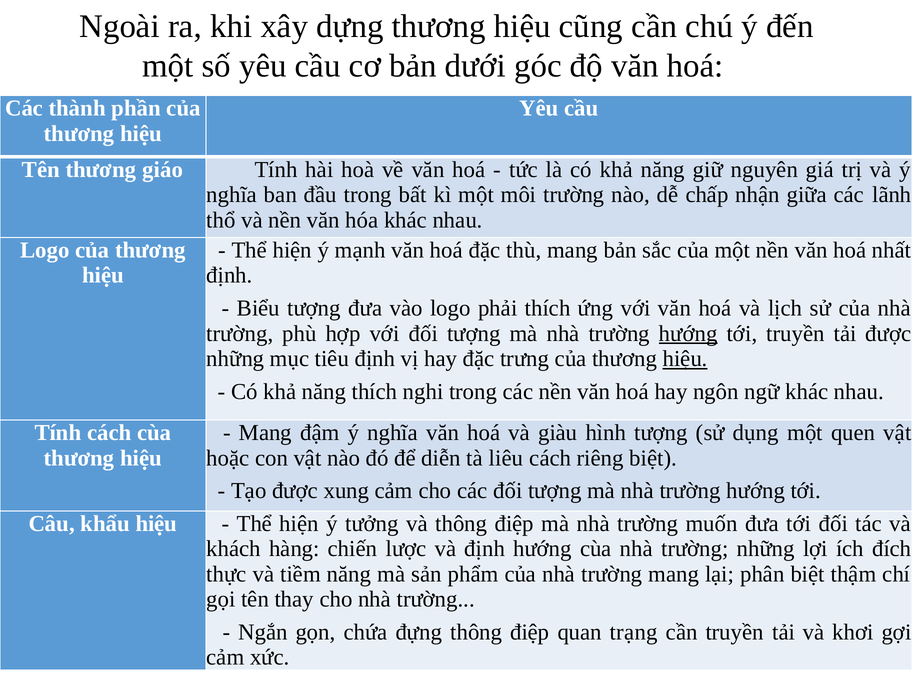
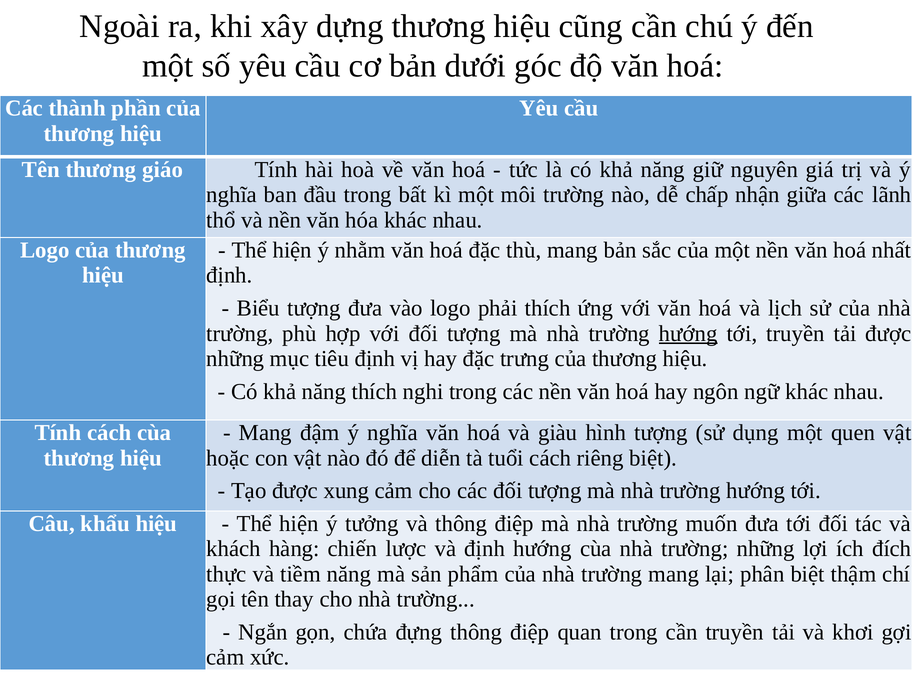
mạnh: mạnh -> nhằm
hiệu at (685, 359) underline: present -> none
liêu: liêu -> tuổi
quan trạng: trạng -> trong
